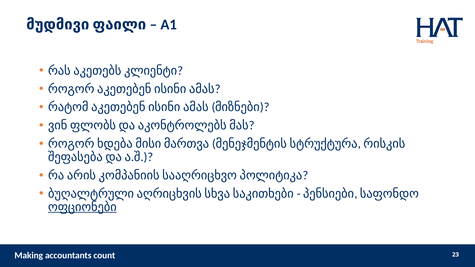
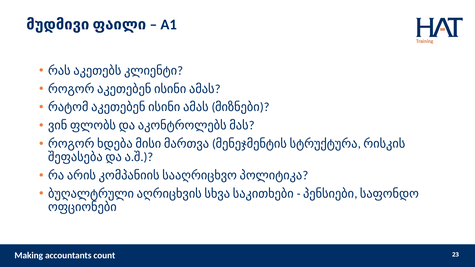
ოფციონები underline: present -> none
